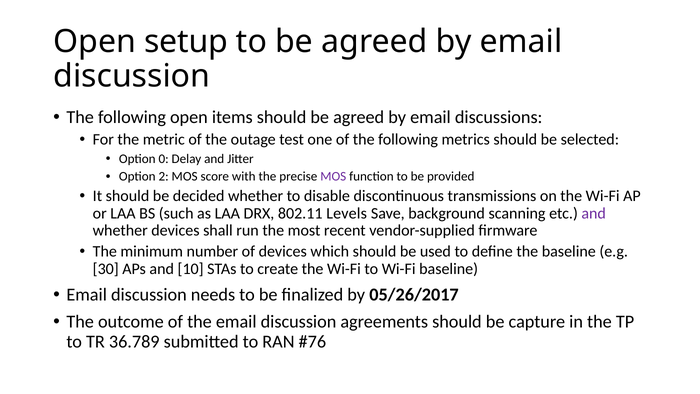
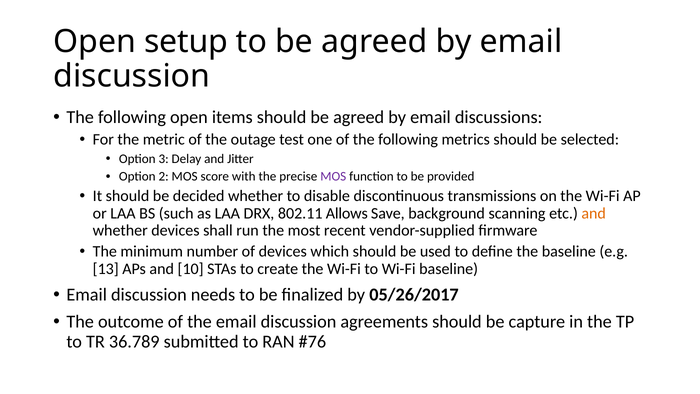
0: 0 -> 3
Levels: Levels -> Allows
and at (594, 213) colour: purple -> orange
30: 30 -> 13
